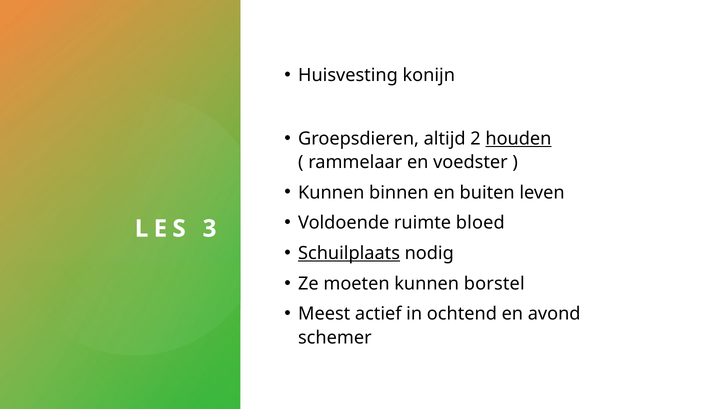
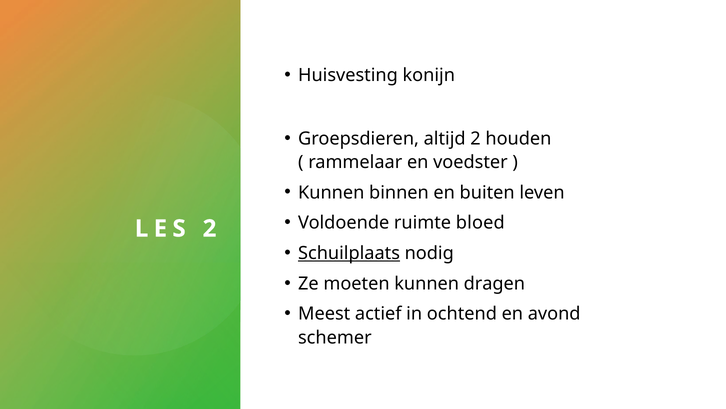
houden underline: present -> none
LES 3: 3 -> 2
borstel: borstel -> dragen
